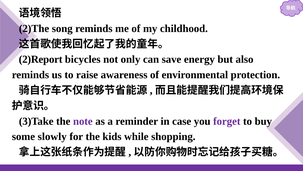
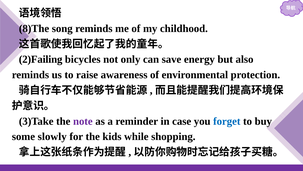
2)The: 2)The -> 8)The
2)Report: 2)Report -> 2)Failing
forget colour: purple -> blue
